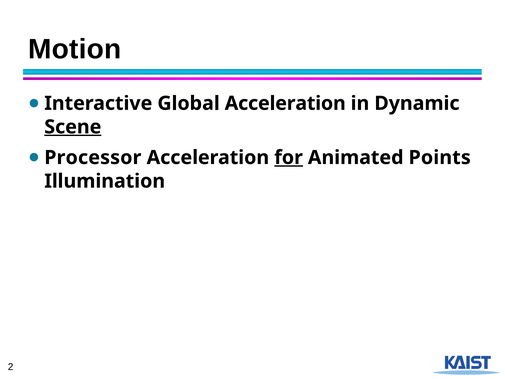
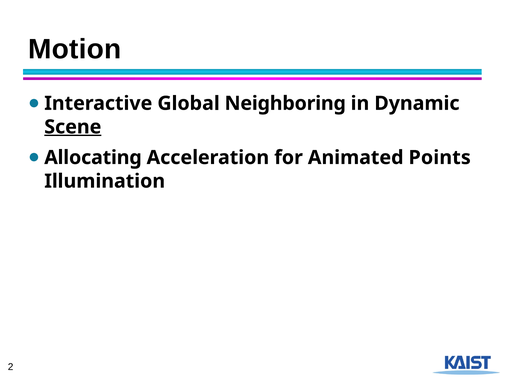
Global Acceleration: Acceleration -> Neighboring
Processor: Processor -> Allocating
for underline: present -> none
